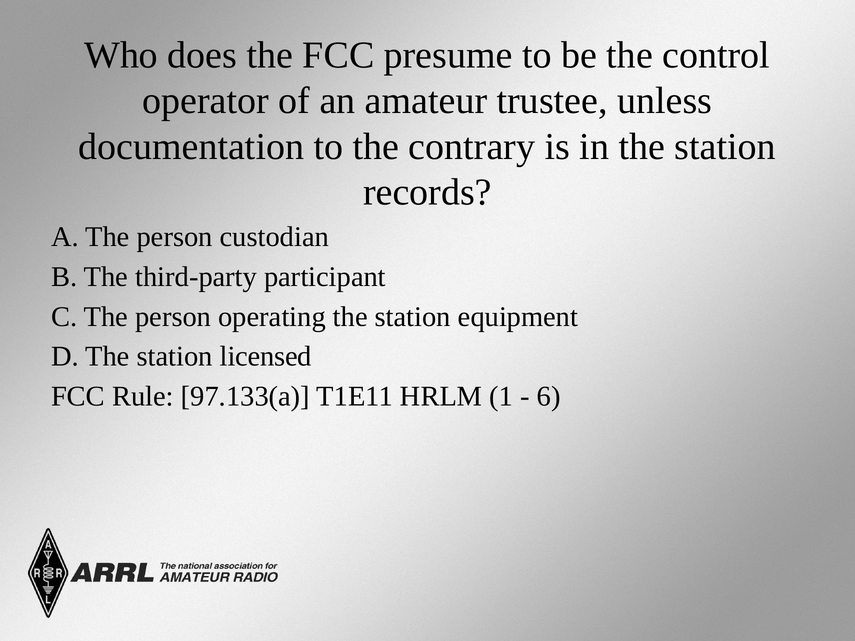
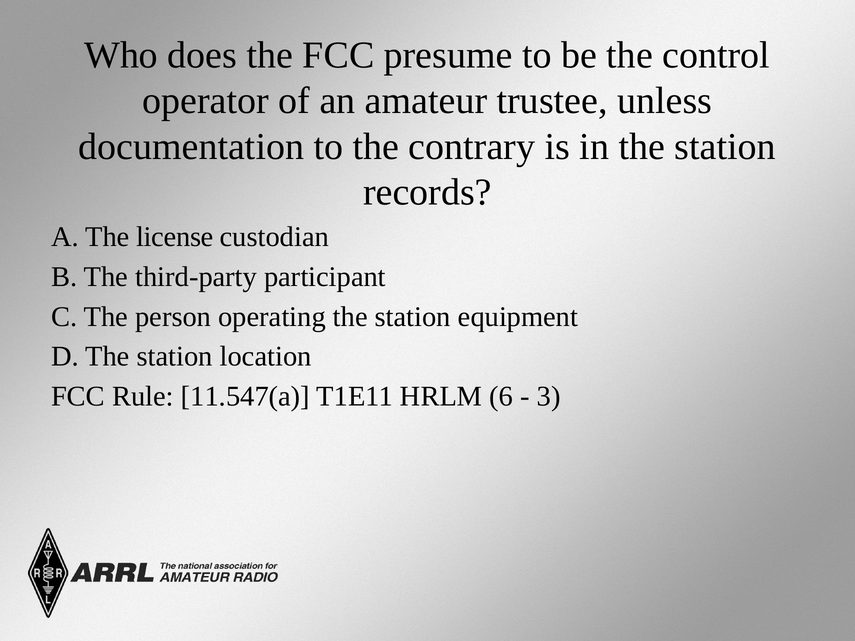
A The person: person -> license
licensed: licensed -> location
97.133(a: 97.133(a -> 11.547(a
1: 1 -> 6
6: 6 -> 3
